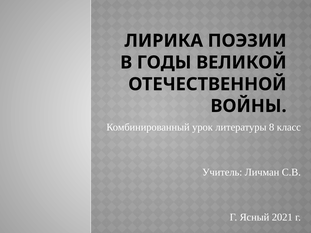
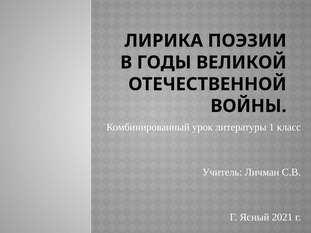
8: 8 -> 1
